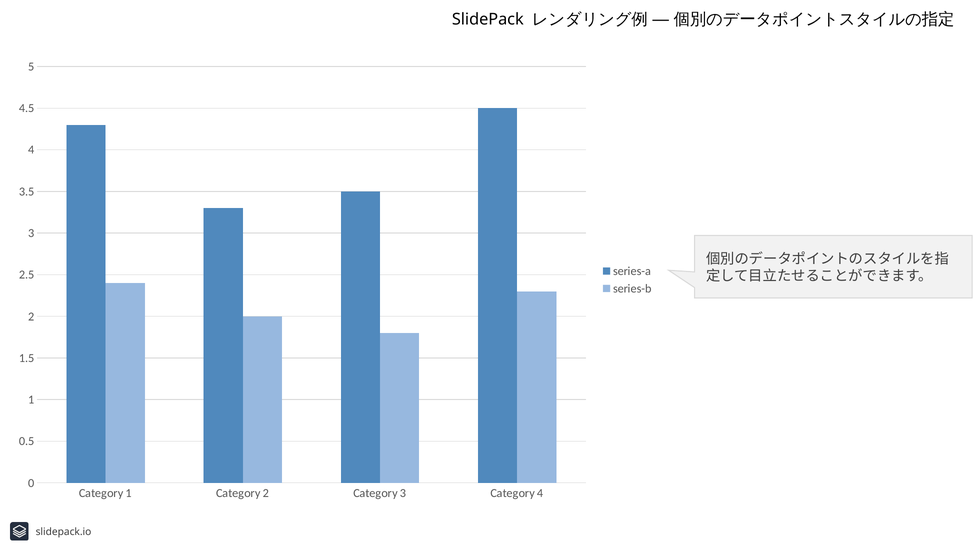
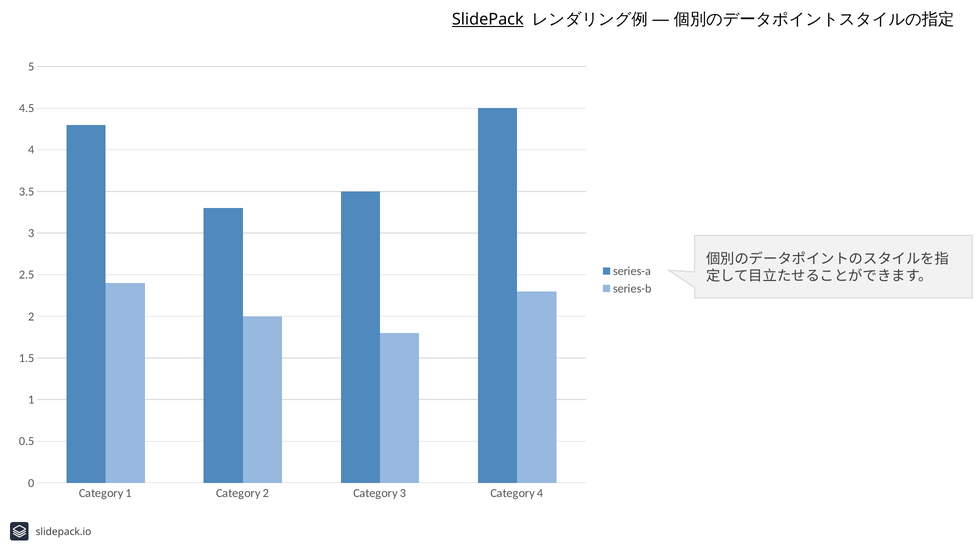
SlidePack underline: none -> present
